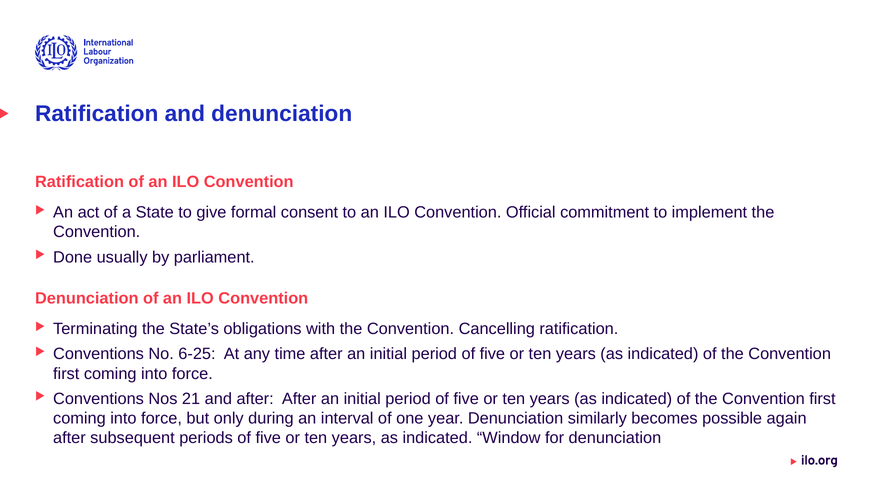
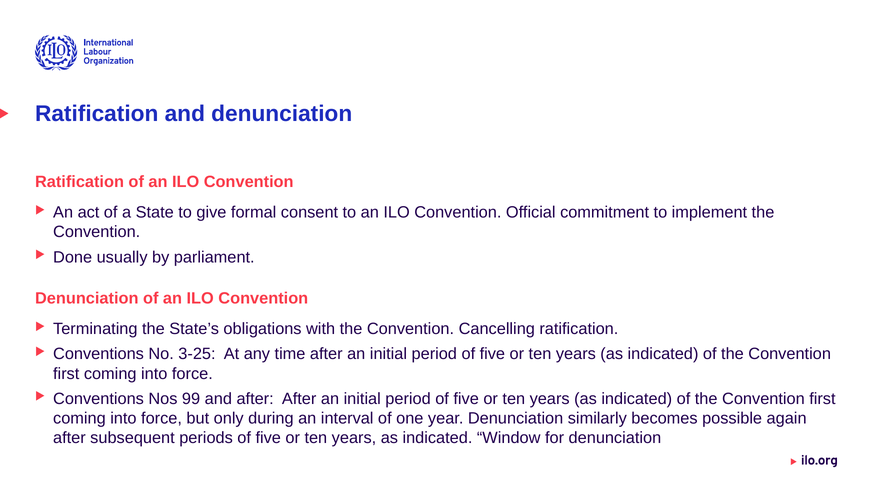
6-25: 6-25 -> 3-25
21: 21 -> 99
